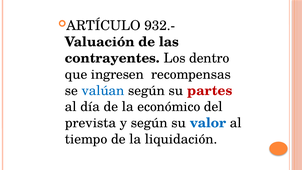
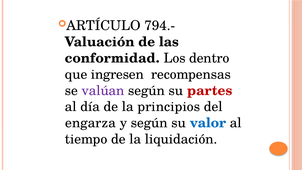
932.-: 932.- -> 794.-
contrayentes: contrayentes -> conformidad
valúan colour: blue -> purple
económico: económico -> principios
prevista: prevista -> engarza
